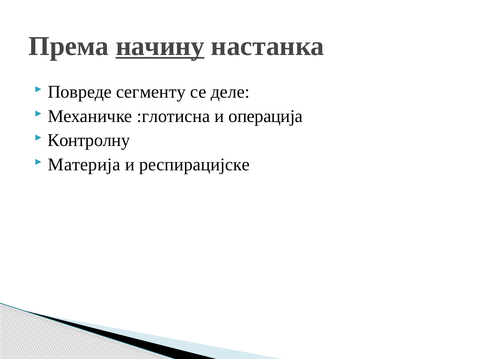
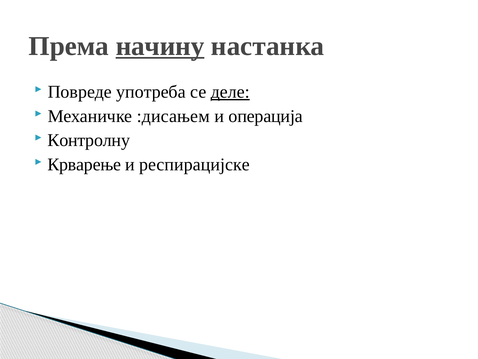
сегменту: сегменту -> употреба
деле underline: none -> present
:глотисна: :глотисна -> :дисањем
Материја: Материја -> Крварење
